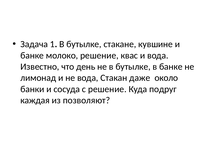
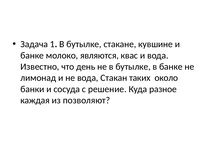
молоко решение: решение -> являются
даже: даже -> таких
подруг: подруг -> разное
